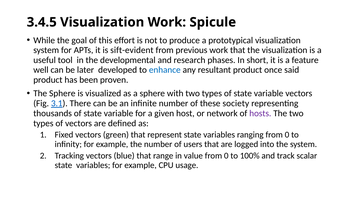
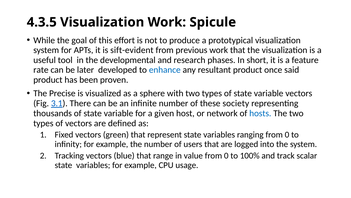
3.4.5: 3.4.5 -> 4.3.5
well: well -> rate
The Sphere: Sphere -> Precise
hosts colour: purple -> blue
